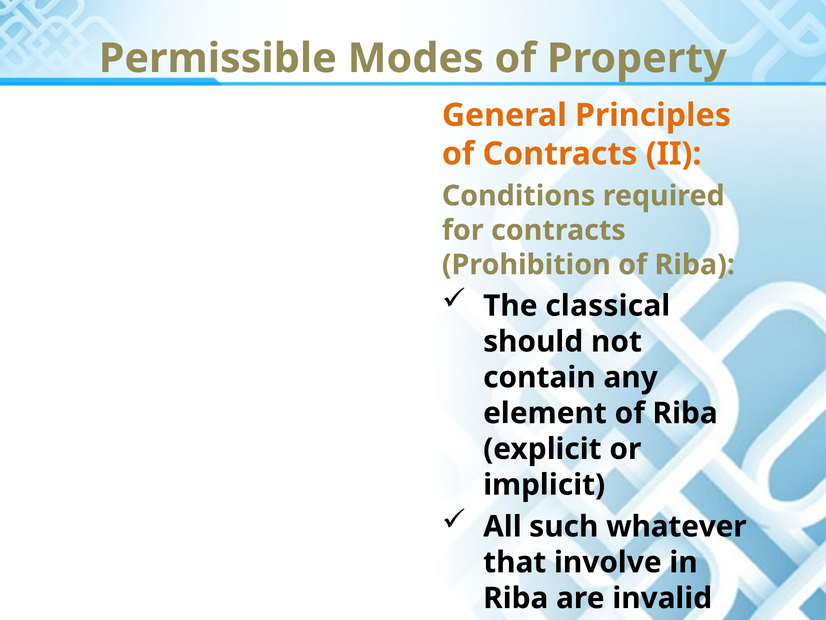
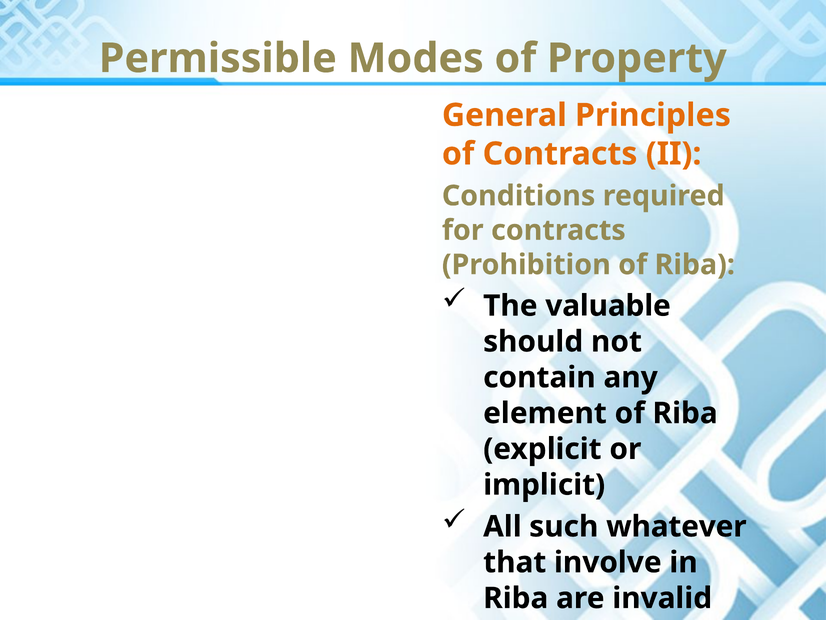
classical: classical -> valuable
